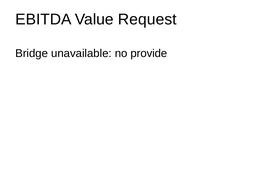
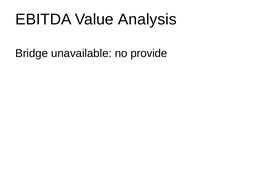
Request: Request -> Analysis
